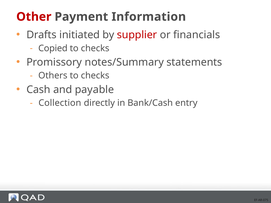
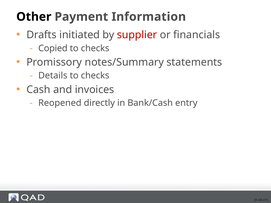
Other colour: red -> black
Others: Others -> Details
payable: payable -> invoices
Collection: Collection -> Reopened
